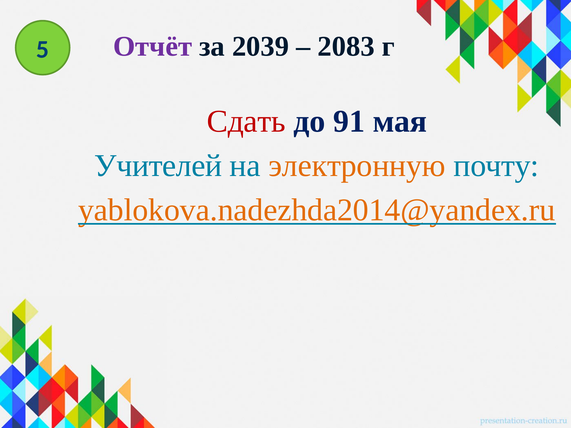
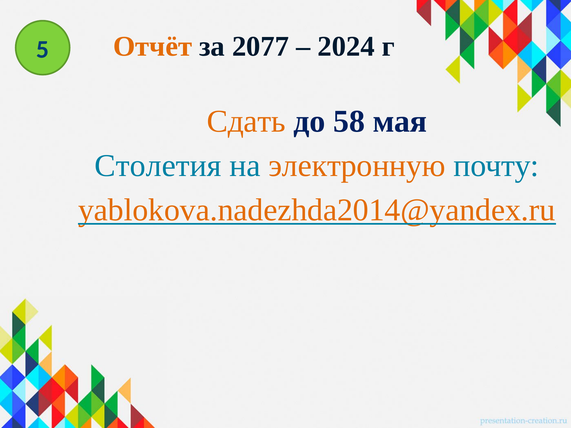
Отчёт colour: purple -> orange
2039: 2039 -> 2077
2083: 2083 -> 2024
Сдать colour: red -> orange
91: 91 -> 58
Учителей: Учителей -> Столетия
